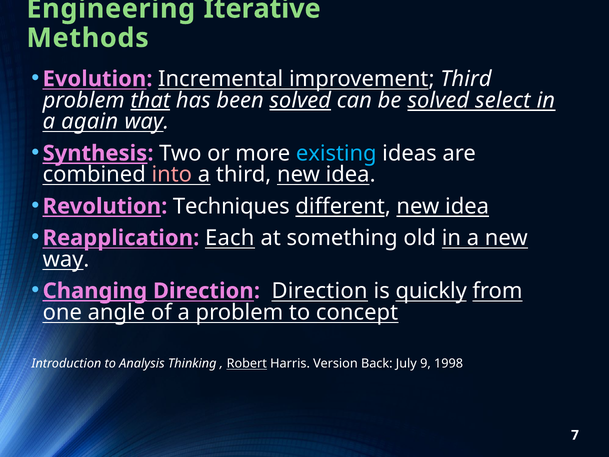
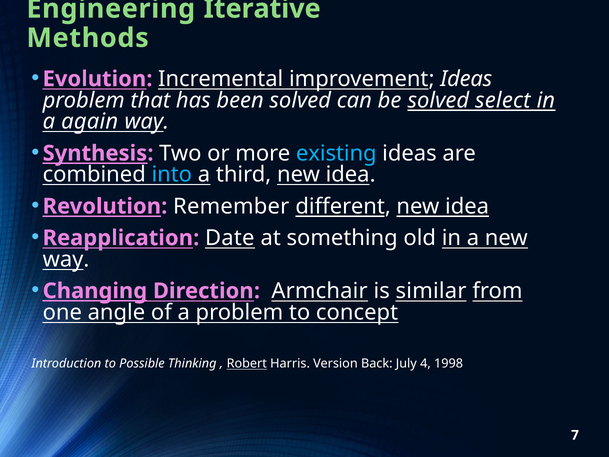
improvement Third: Third -> Ideas
that underline: present -> none
solved at (300, 100) underline: present -> none
into colour: pink -> light blue
Techniques: Techniques -> Remember
Each: Each -> Date
Direction Direction: Direction -> Armchair
quickly: quickly -> similar
Analysis: Analysis -> Possible
9: 9 -> 4
